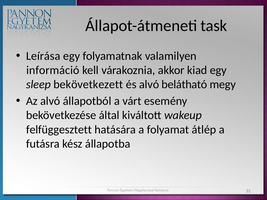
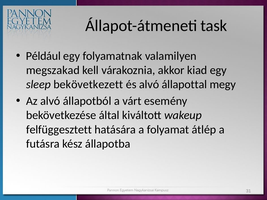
Leírása: Leírása -> Például
információ: információ -> megszakad
belátható: belátható -> állapottal
